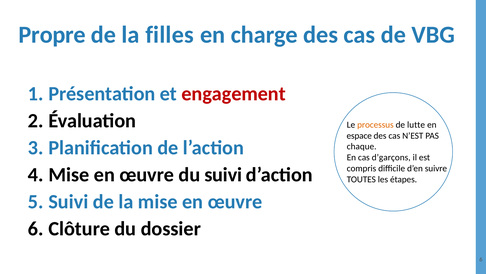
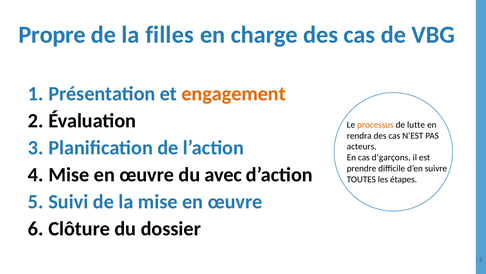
engagement colour: red -> orange
espace: espace -> rendra
chaque: chaque -> acteurs
compris: compris -> prendre
suivi: suivi -> avec
